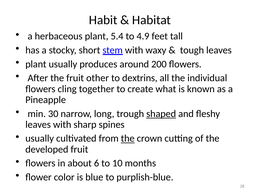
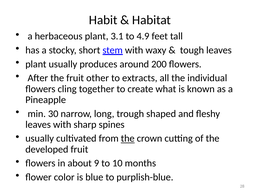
5.4: 5.4 -> 3.1
dextrins: dextrins -> extracts
shaped underline: present -> none
6: 6 -> 9
